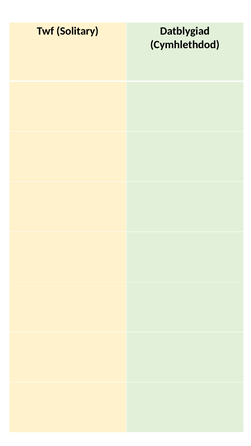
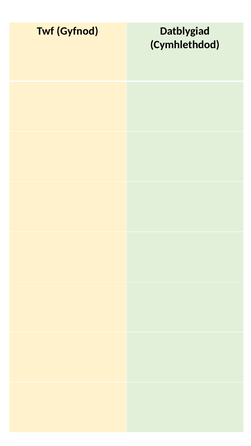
Solitary: Solitary -> Gyfnod
